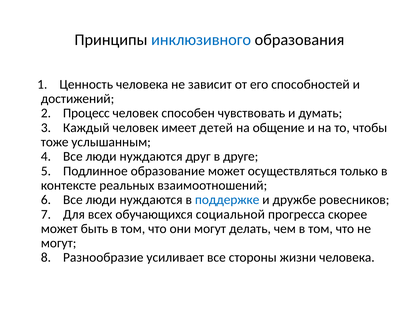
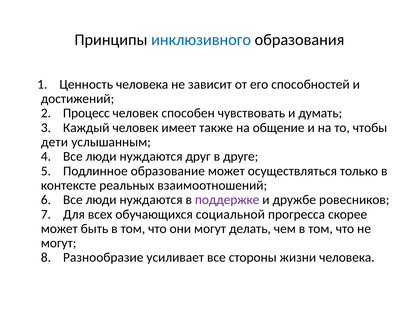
детей: детей -> также
тоже: тоже -> дети
поддержке colour: blue -> purple
